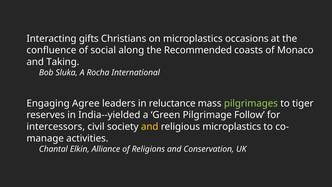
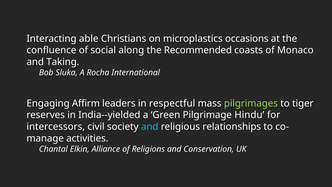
gifts: gifts -> able
Agree: Agree -> Affirm
reluctance: reluctance -> respectful
Follow: Follow -> Hindu
and at (150, 127) colour: yellow -> light blue
religious microplastics: microplastics -> relationships
